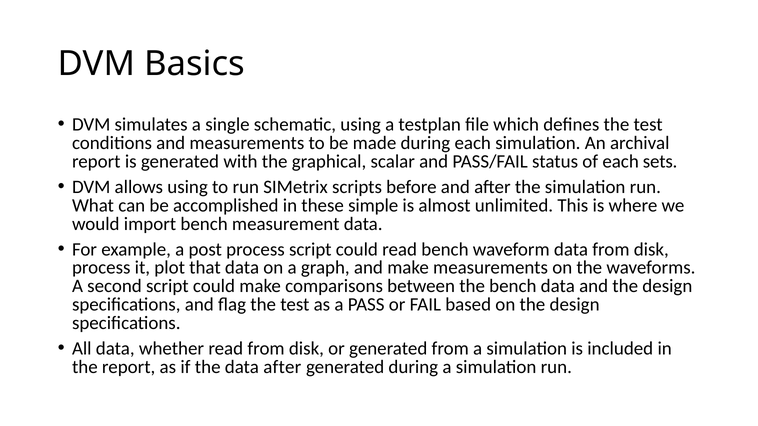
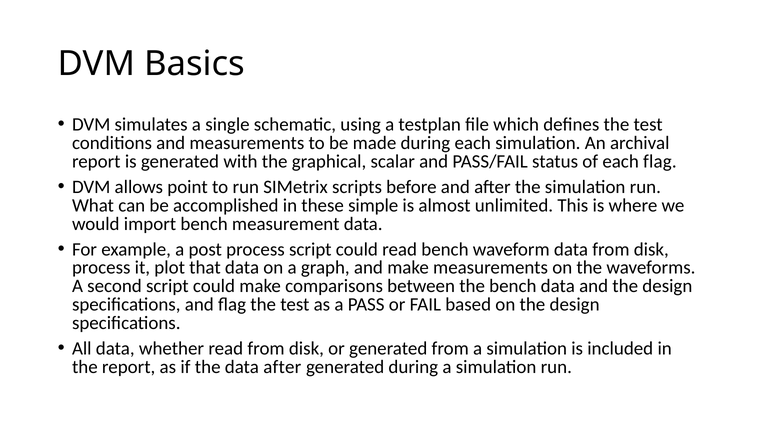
each sets: sets -> flag
allows using: using -> point
